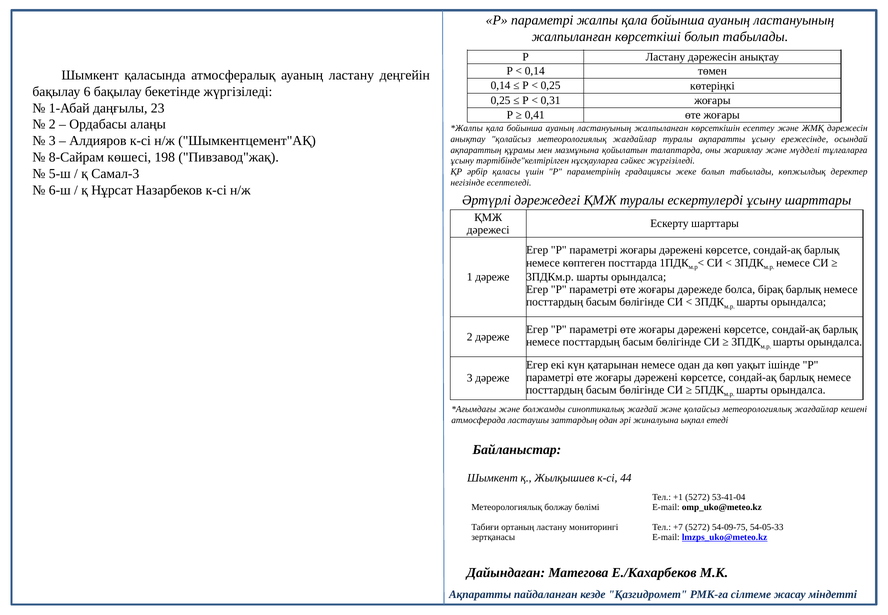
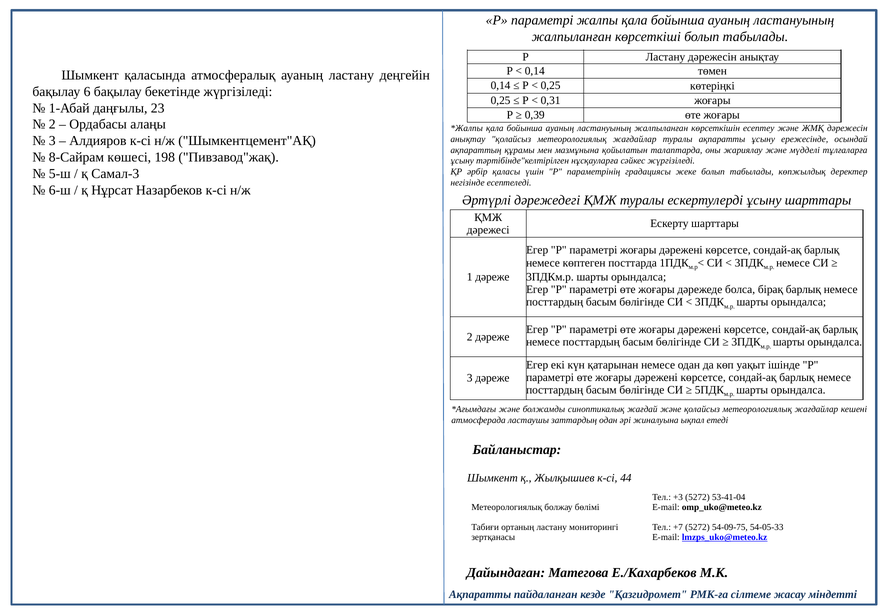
0,41: 0,41 -> 0,39
+1: +1 -> +3
